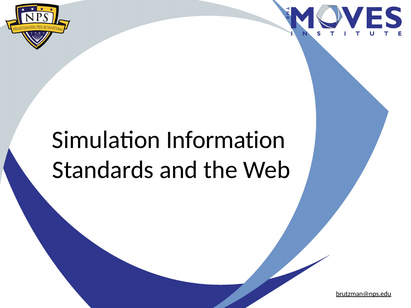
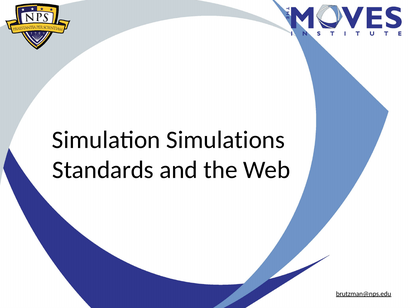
Information: Information -> Simulations
